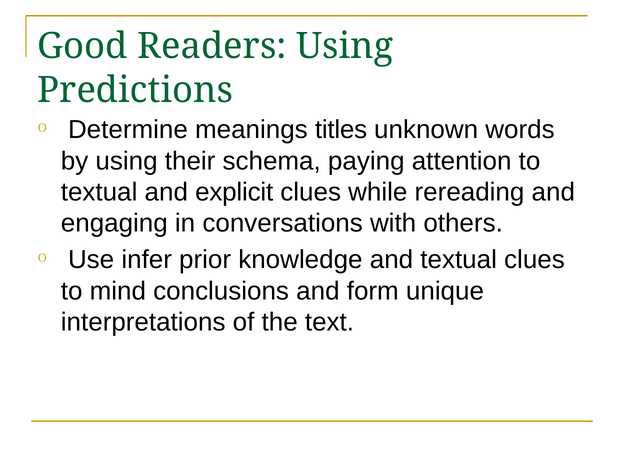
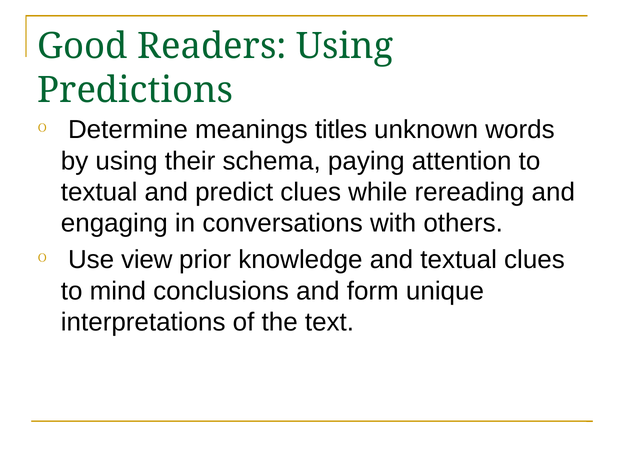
explicit: explicit -> predict
infer: infer -> view
